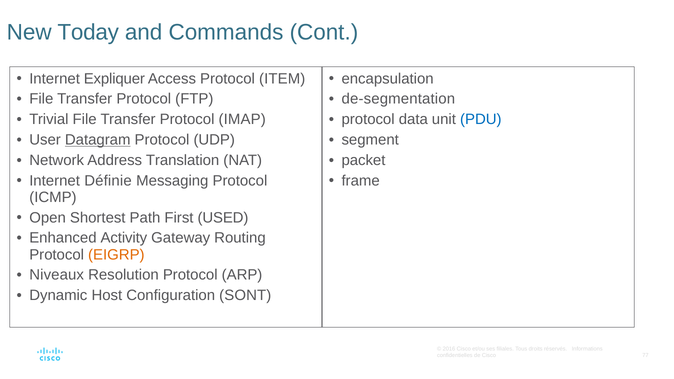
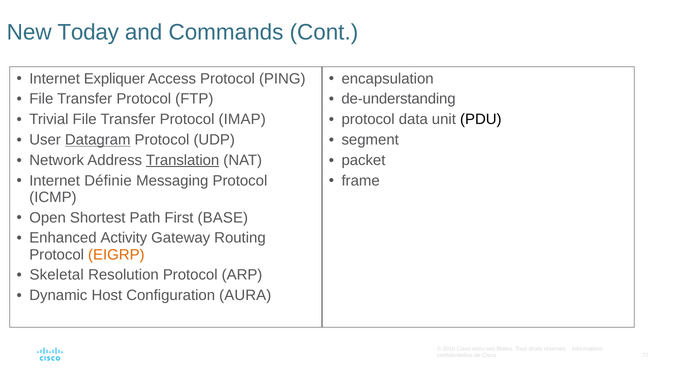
ITEM: ITEM -> PING
de-segmentation: de-segmentation -> de-understanding
PDU colour: blue -> black
Translation underline: none -> present
USED: USED -> BASE
Niveaux: Niveaux -> Skeletal
SONT: SONT -> AURA
